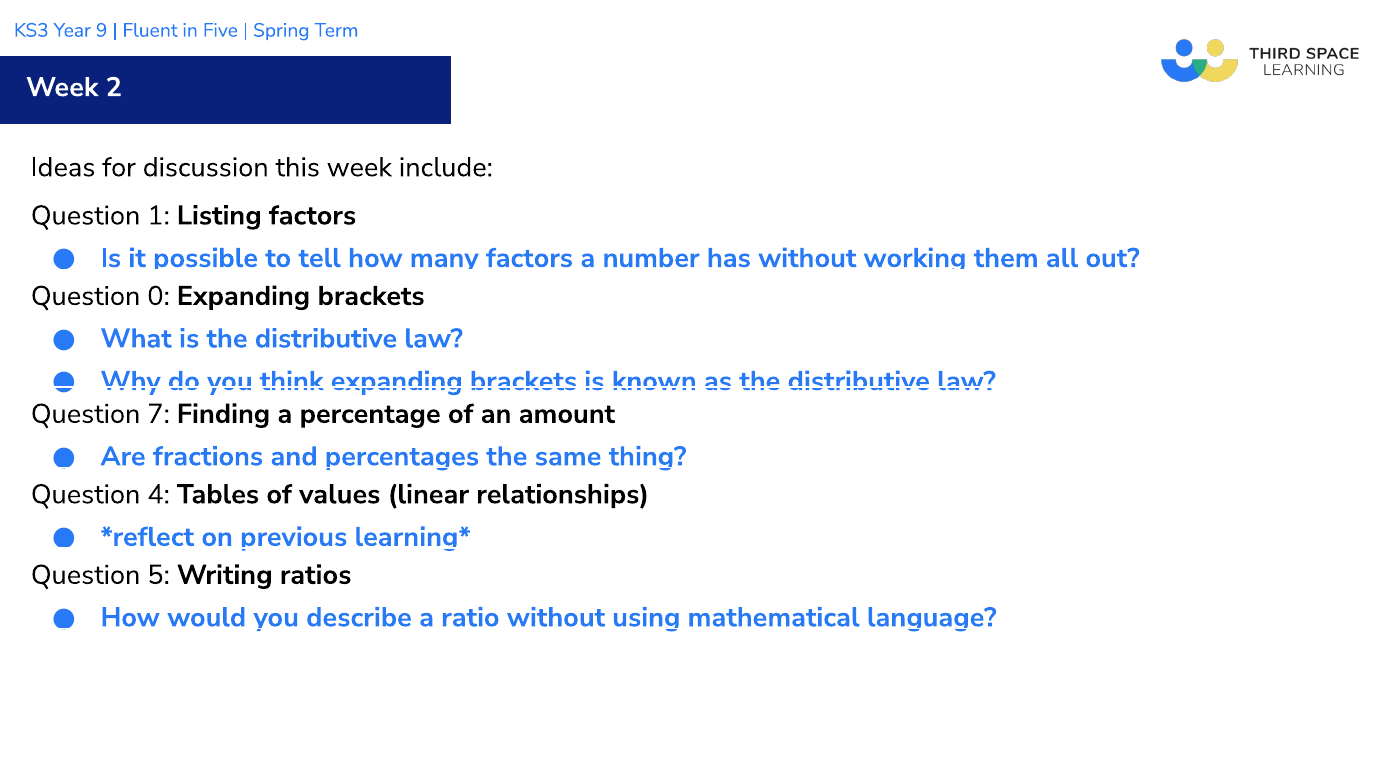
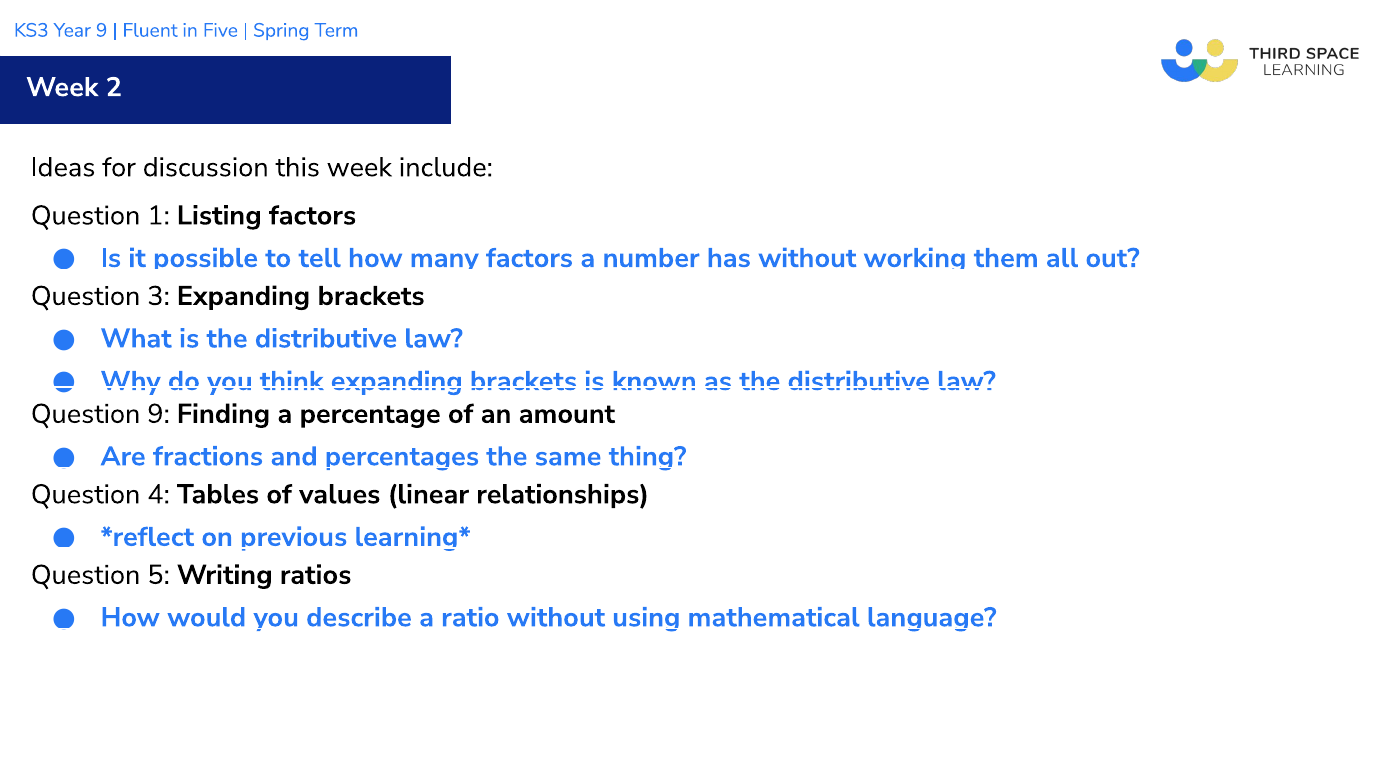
0: 0 -> 3
Question 7: 7 -> 9
